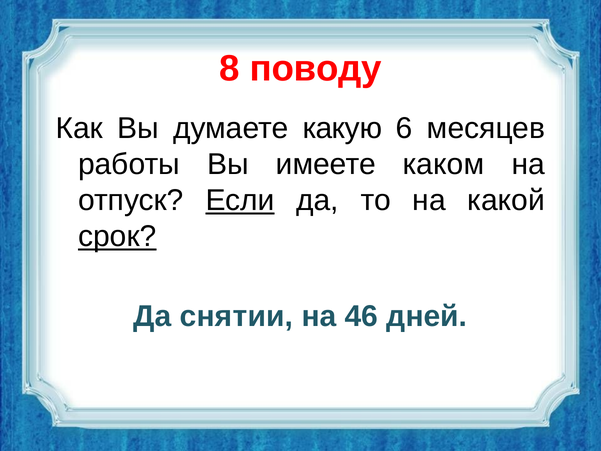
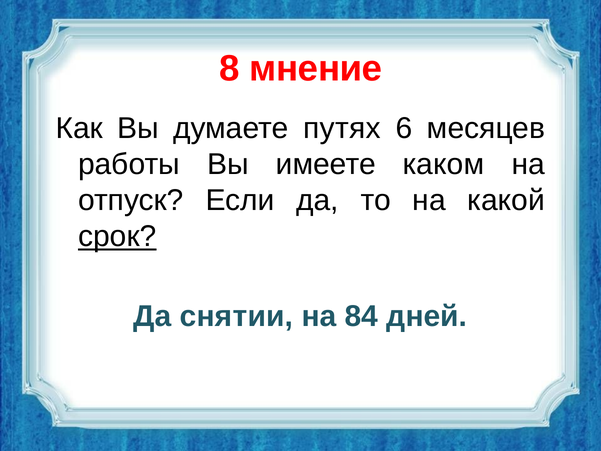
поводу: поводу -> мнение
какую: какую -> путях
Если underline: present -> none
46: 46 -> 84
